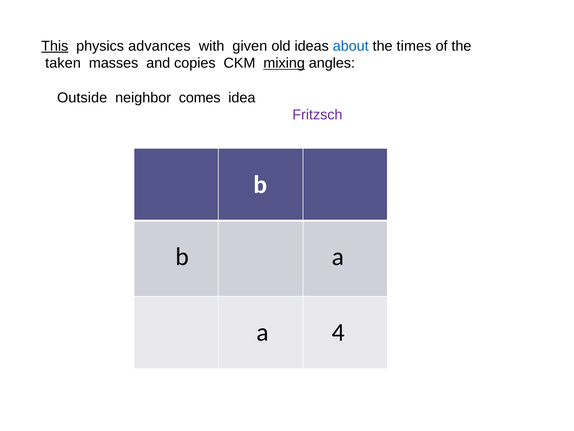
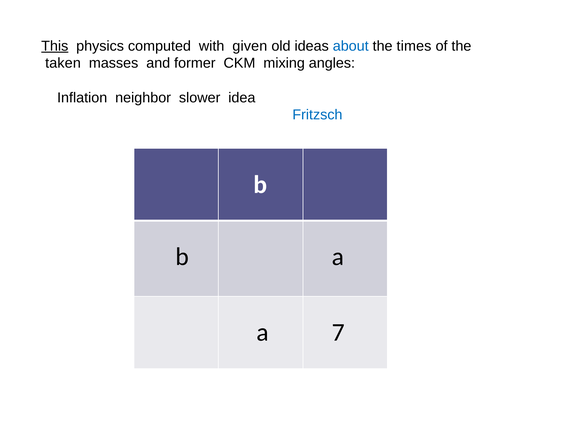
advances: advances -> computed
copies: copies -> former
mixing underline: present -> none
Outside: Outside -> Inflation
comes: comes -> slower
Fritzsch colour: purple -> blue
4: 4 -> 7
